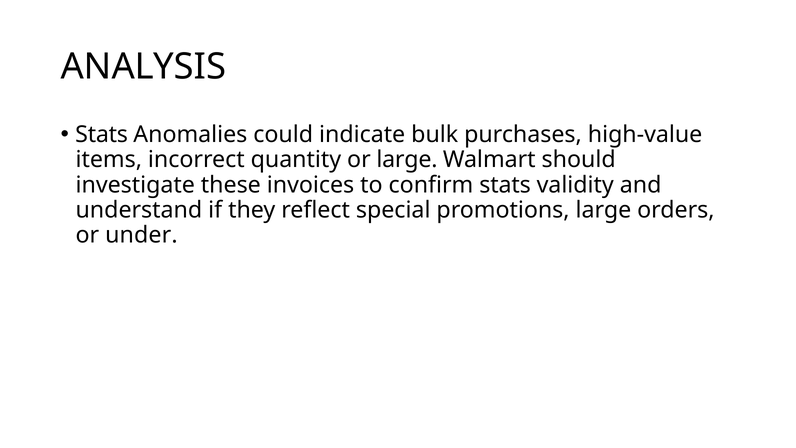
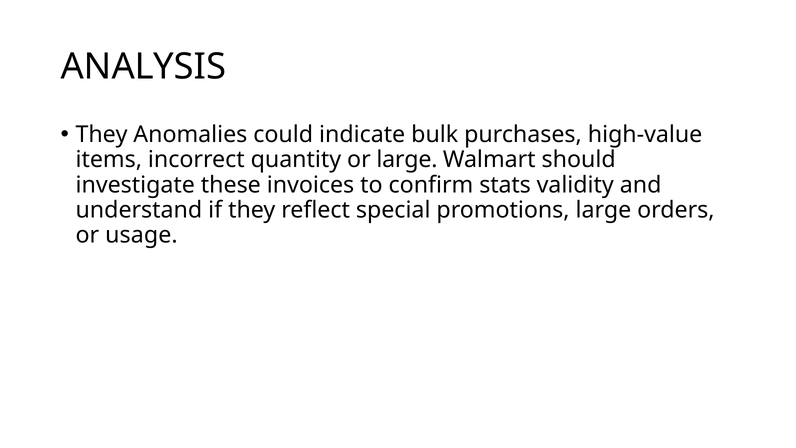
Stats at (102, 135): Stats -> They
under: under -> usage
